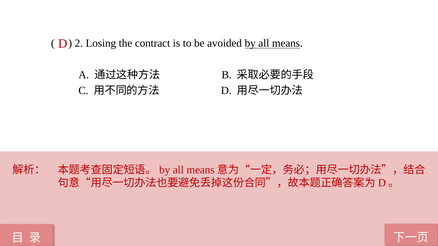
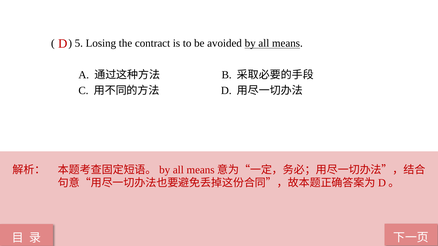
2: 2 -> 5
